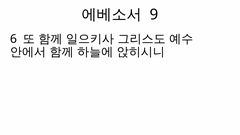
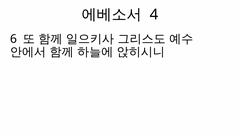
9: 9 -> 4
